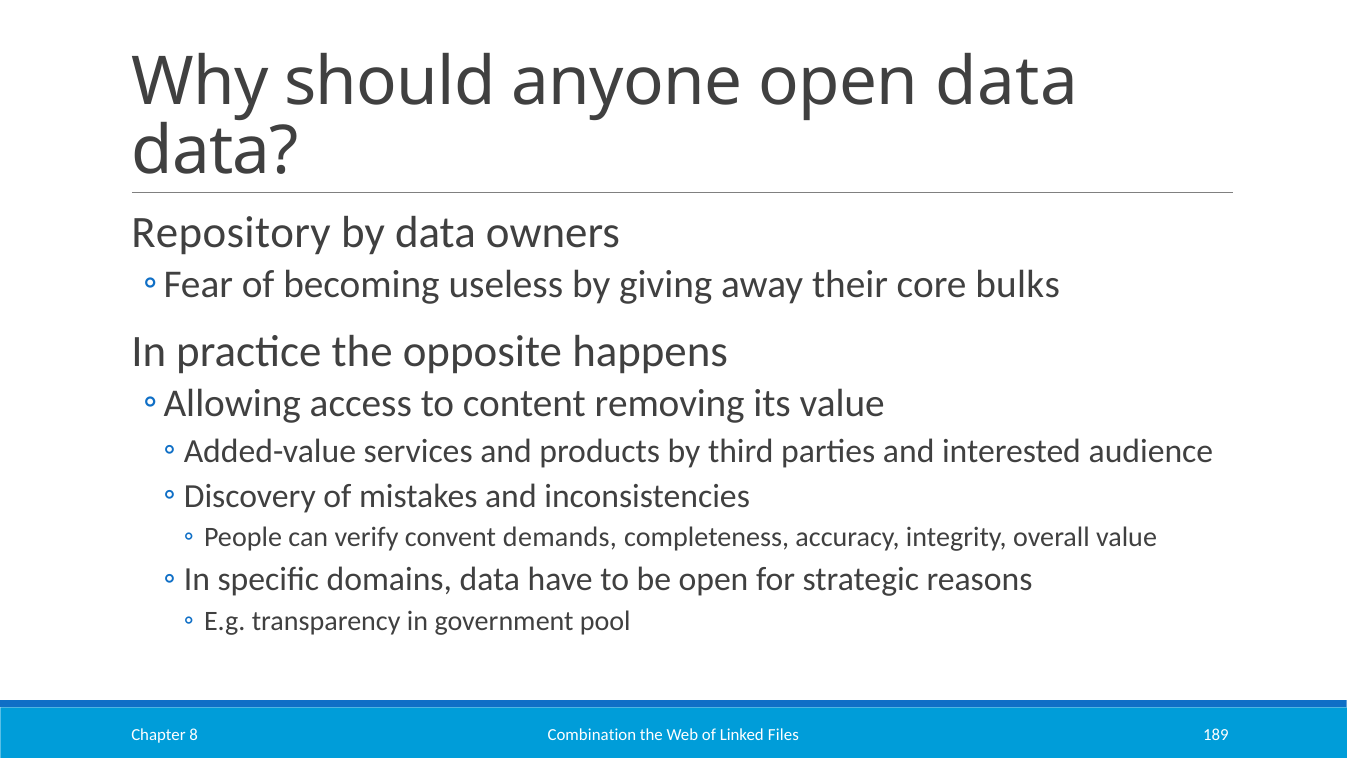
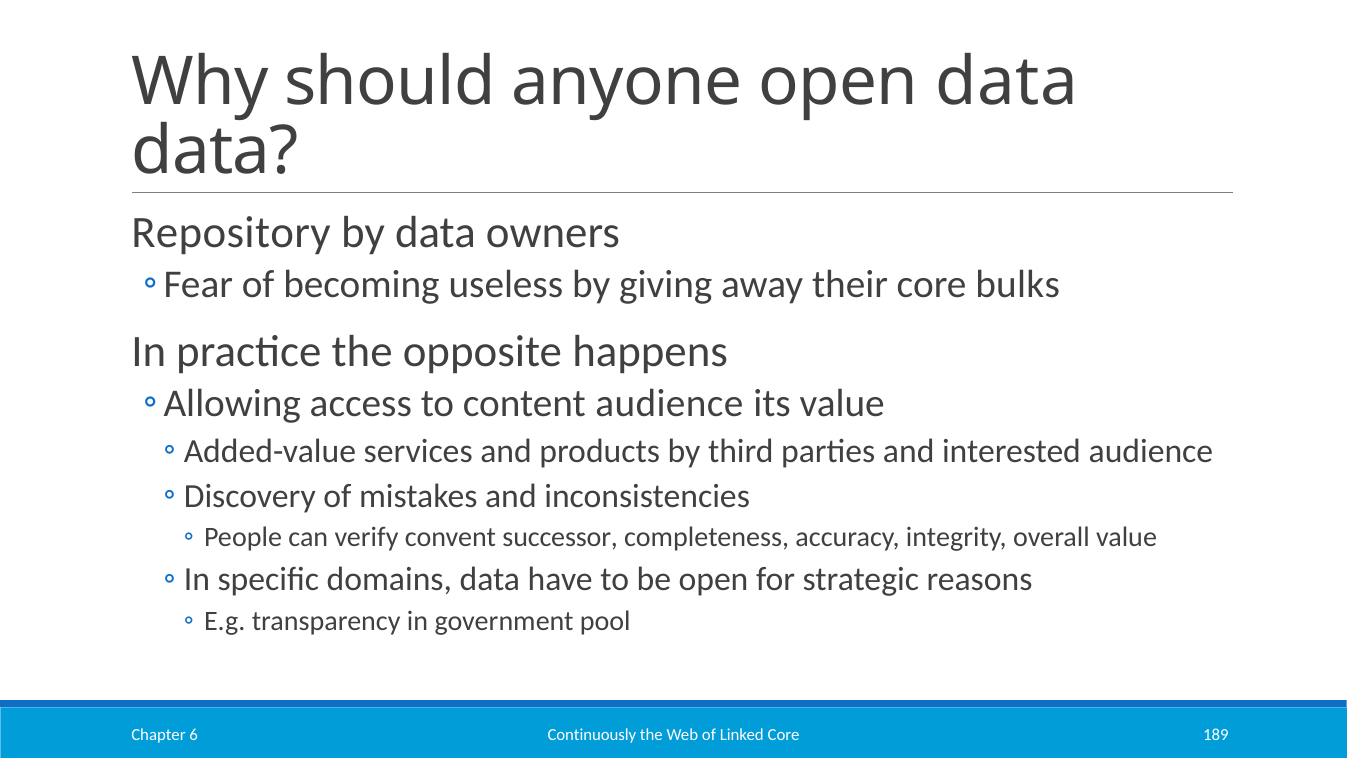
content removing: removing -> audience
demands: demands -> successor
Combination: Combination -> Continuously
Linked Files: Files -> Core
8: 8 -> 6
